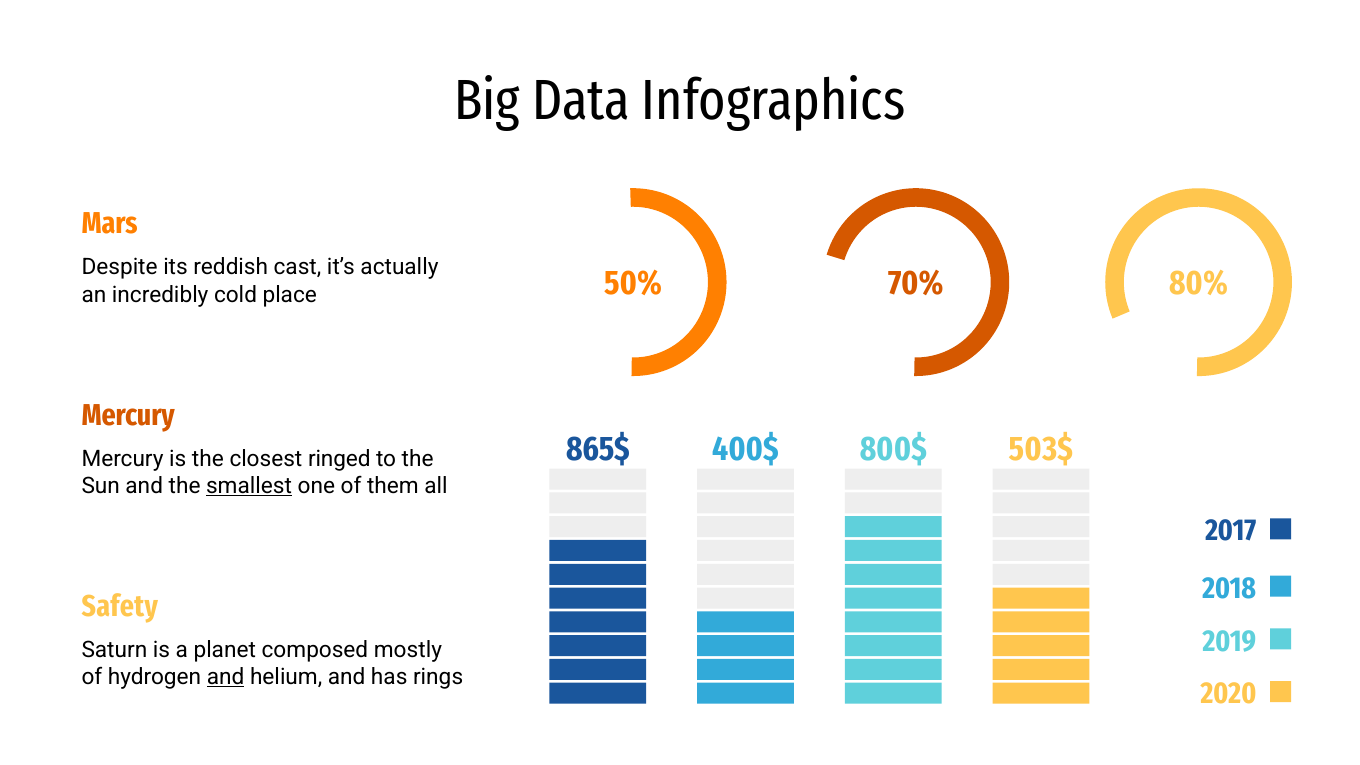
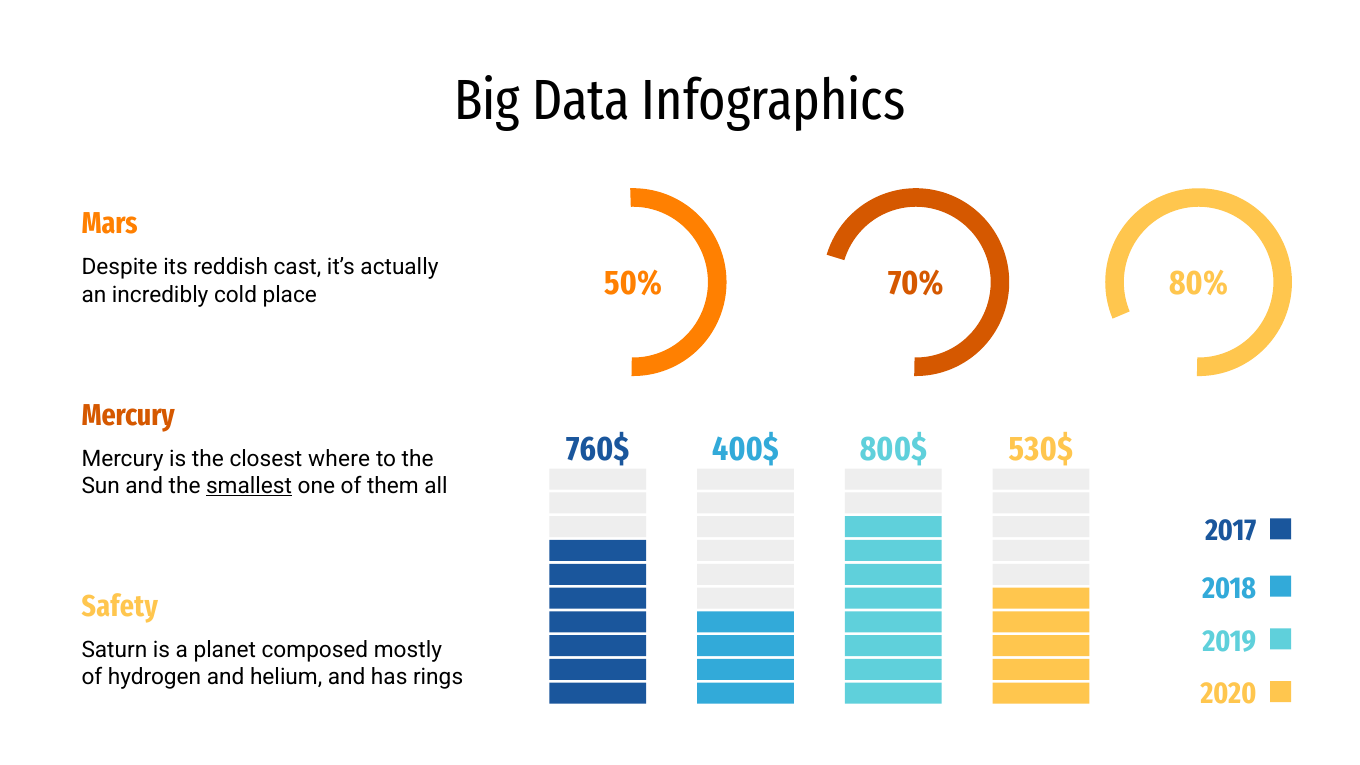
865$: 865$ -> 760$
503$: 503$ -> 530$
ringed: ringed -> where
and at (226, 677) underline: present -> none
